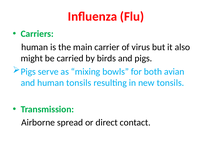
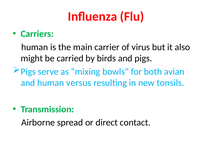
human tonsils: tonsils -> versus
